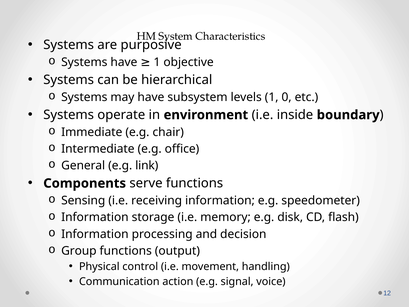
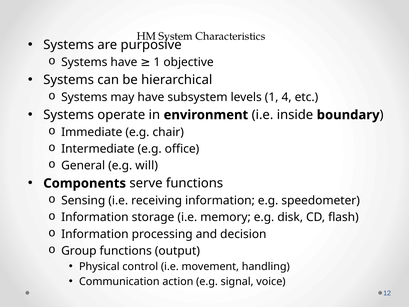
0: 0 -> 4
link: link -> will
